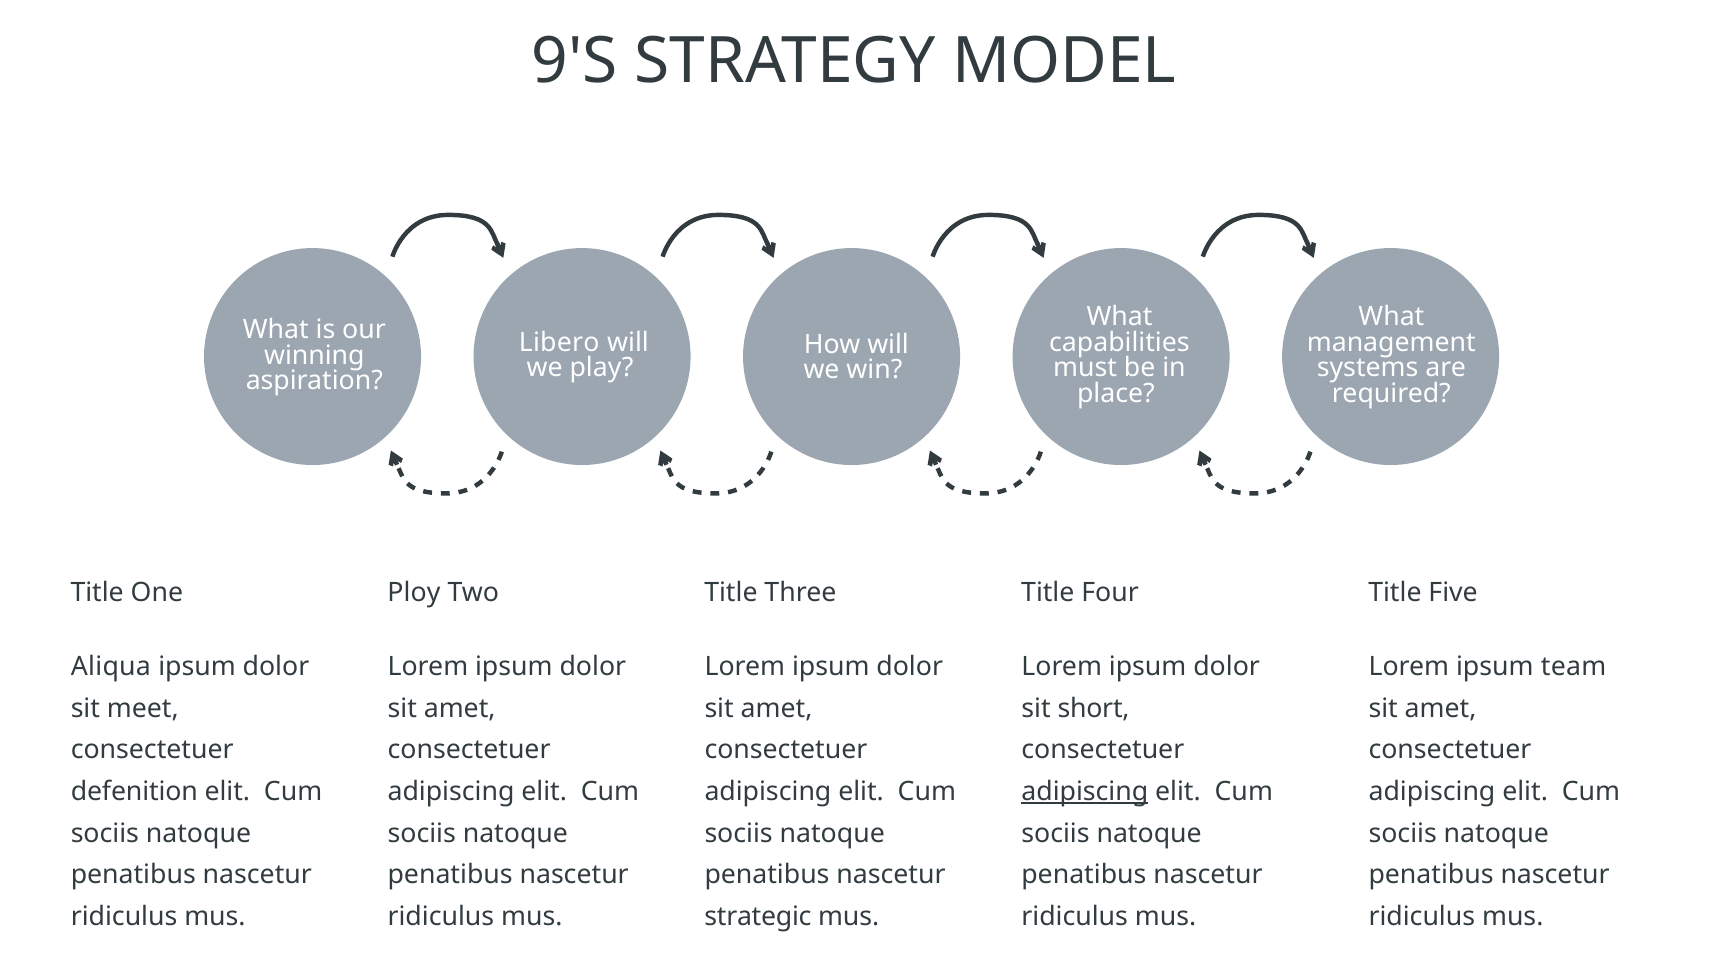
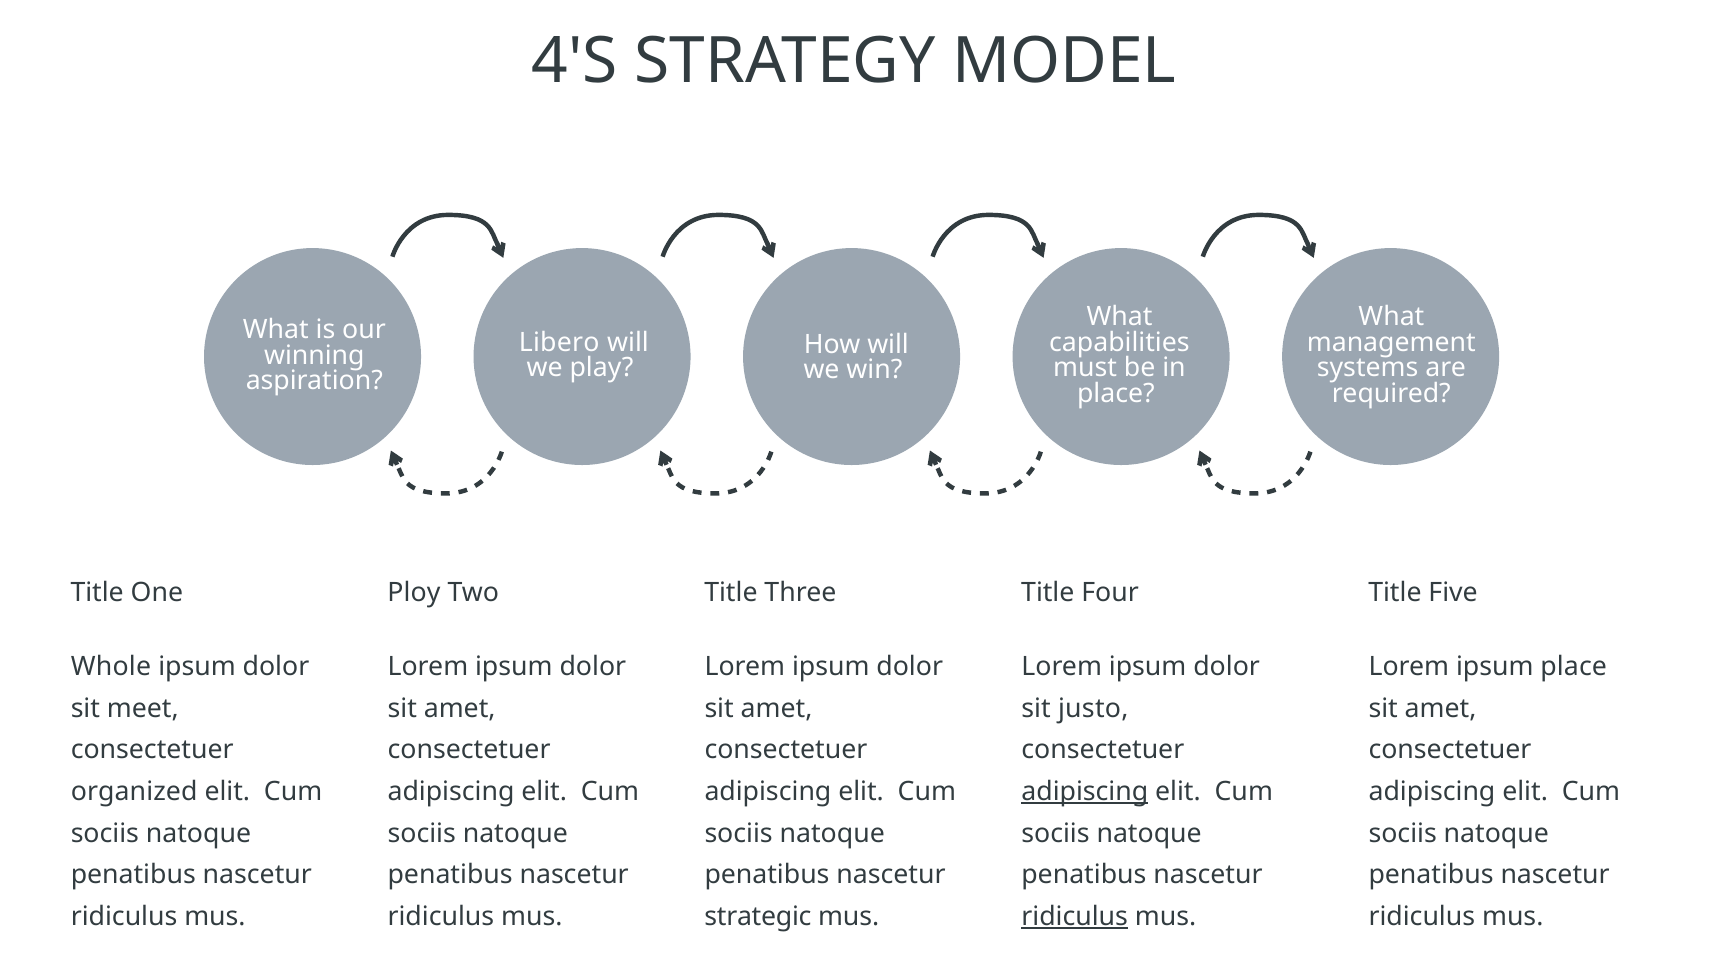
9'S: 9'S -> 4'S
Aliqua: Aliqua -> Whole
ipsum team: team -> place
short: short -> justo
defenition: defenition -> organized
ridiculus at (1075, 917) underline: none -> present
